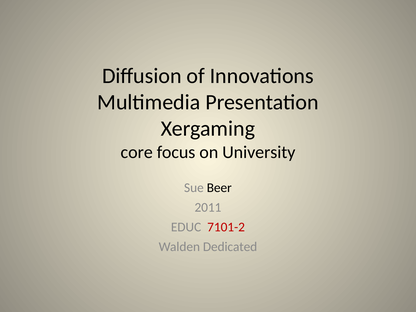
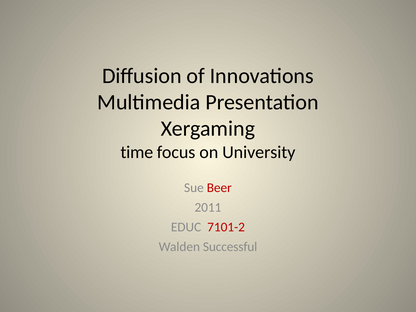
core: core -> time
Beer colour: black -> red
Dedicated: Dedicated -> Successful
